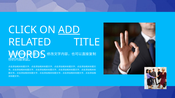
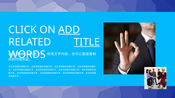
TITLE underline: none -> present
